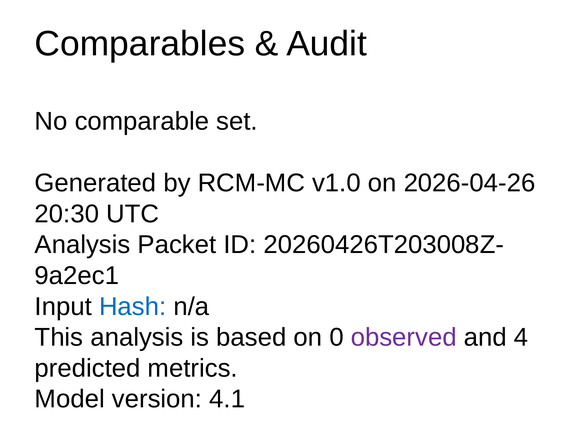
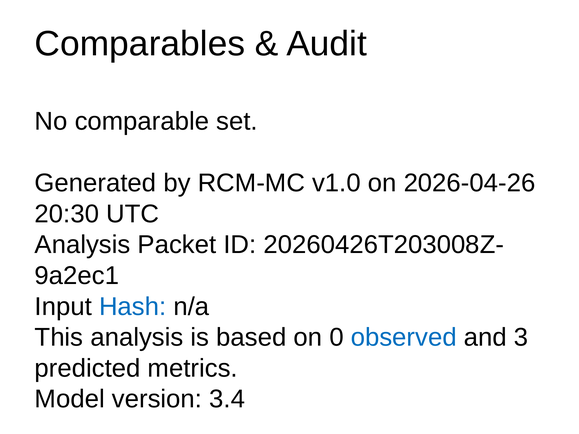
observed colour: purple -> blue
4: 4 -> 3
4.1: 4.1 -> 3.4
